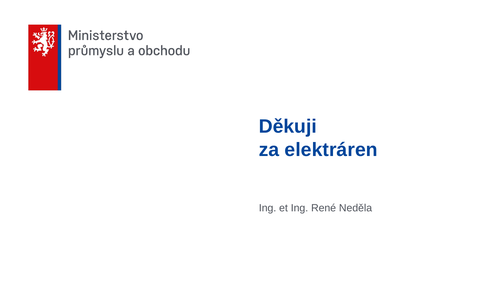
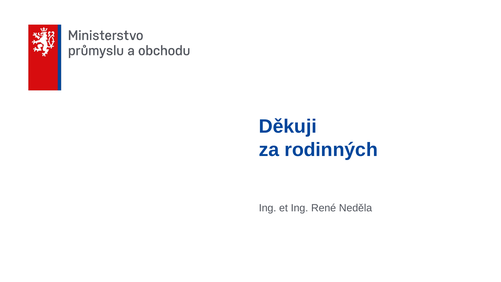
elektráren: elektráren -> rodinných
